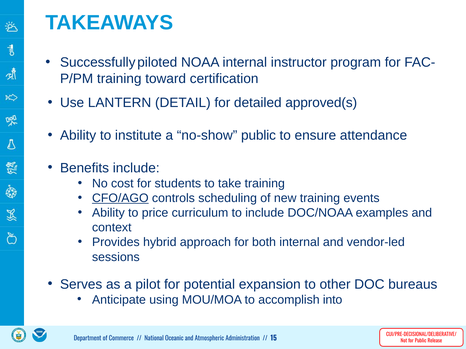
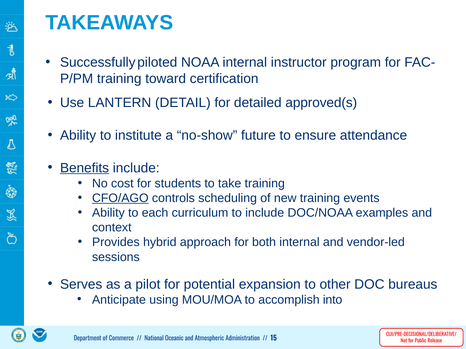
no-show public: public -> future
Benefits underline: none -> present
price: price -> each
